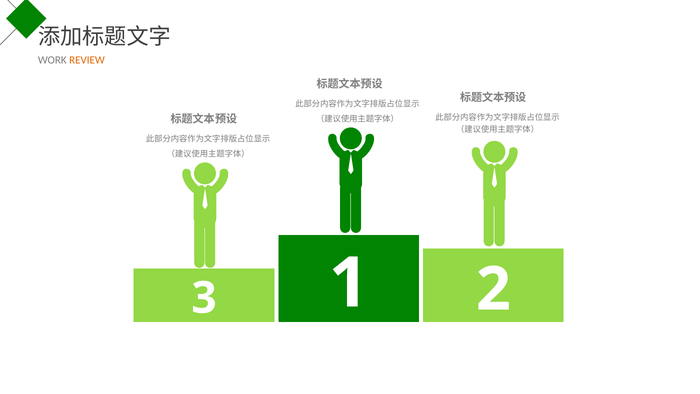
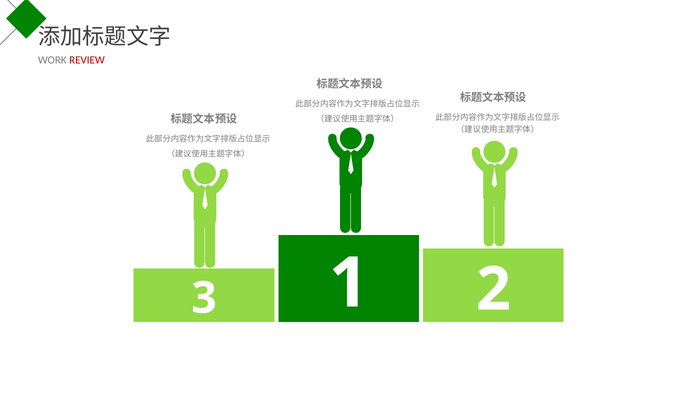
REVIEW colour: orange -> red
